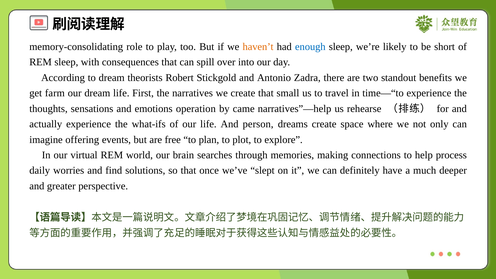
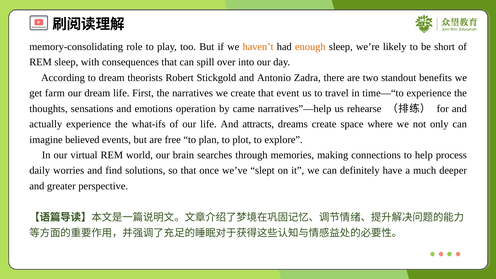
enough colour: blue -> orange
small: small -> event
person: person -> attracts
offering: offering -> believed
